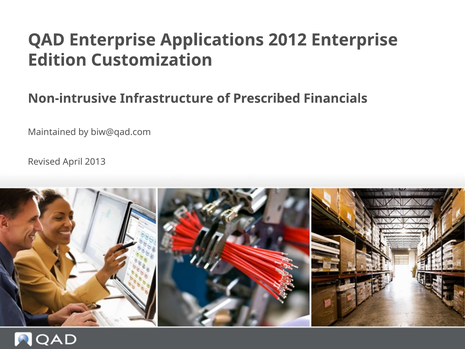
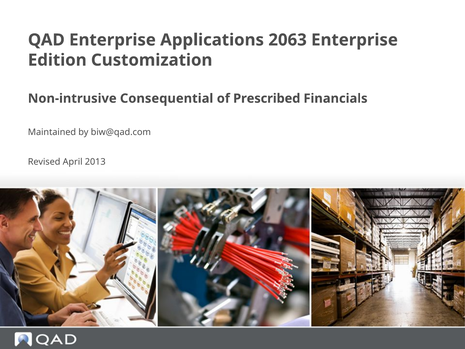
2012: 2012 -> 2063
Infrastructure: Infrastructure -> Consequential
